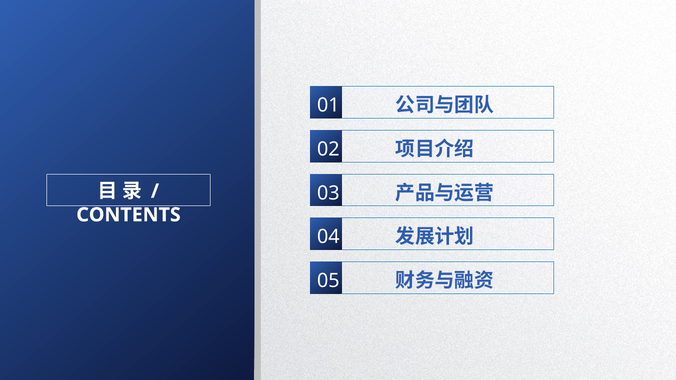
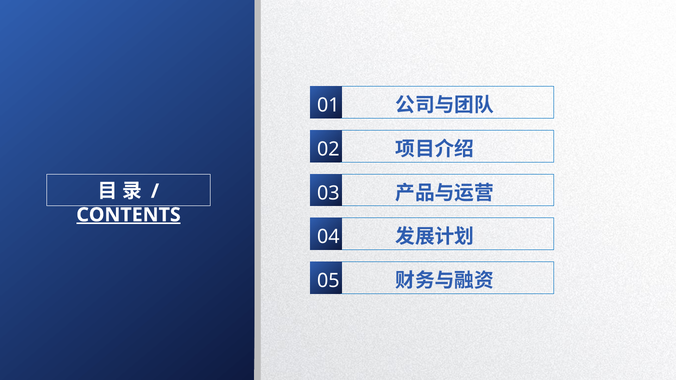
CONTENTS underline: none -> present
